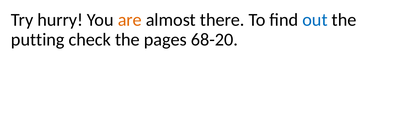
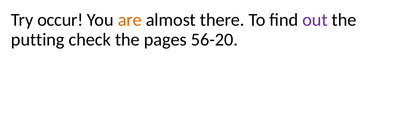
hurry: hurry -> occur
out colour: blue -> purple
68-20: 68-20 -> 56-20
